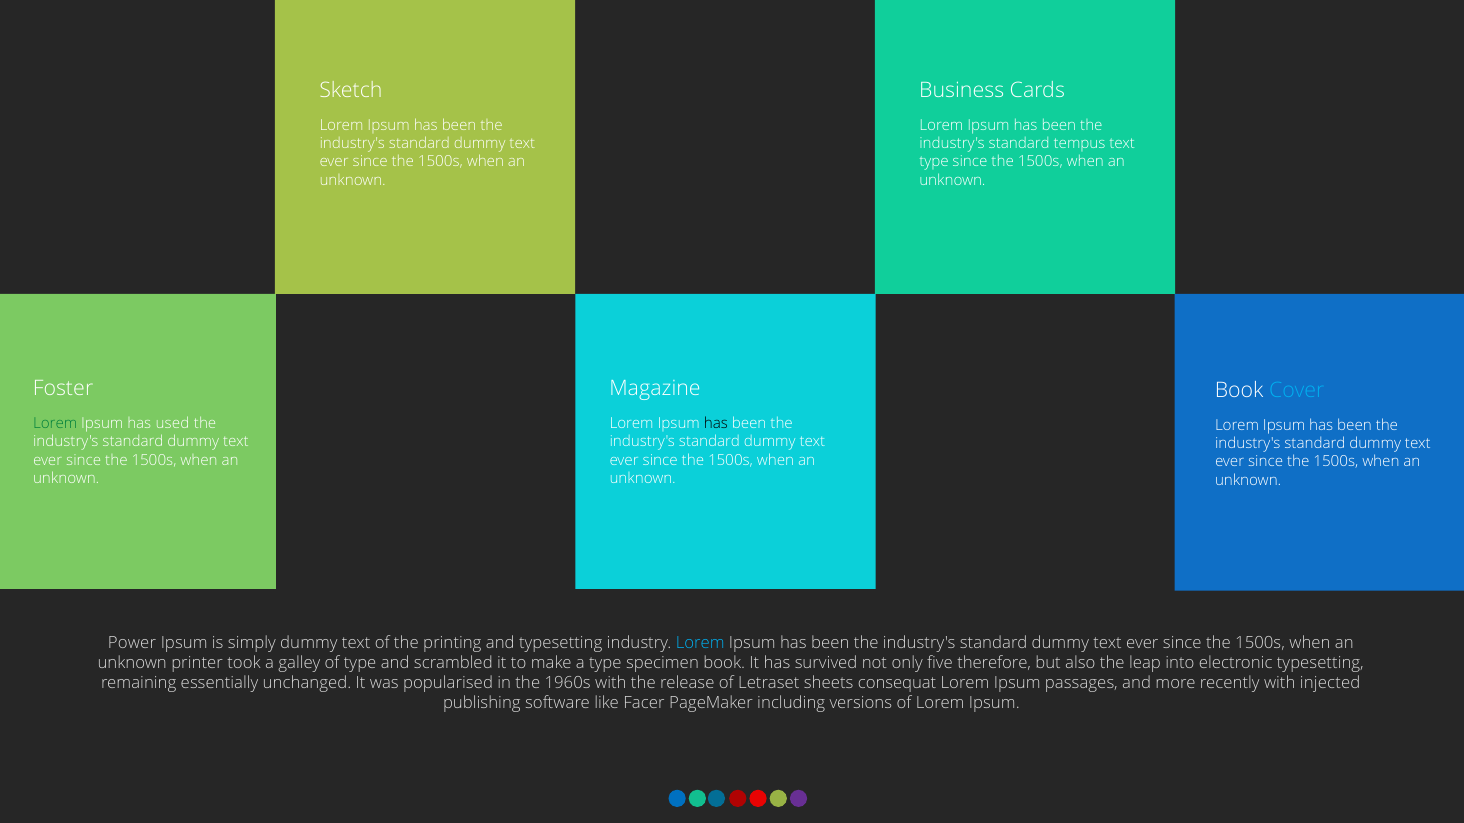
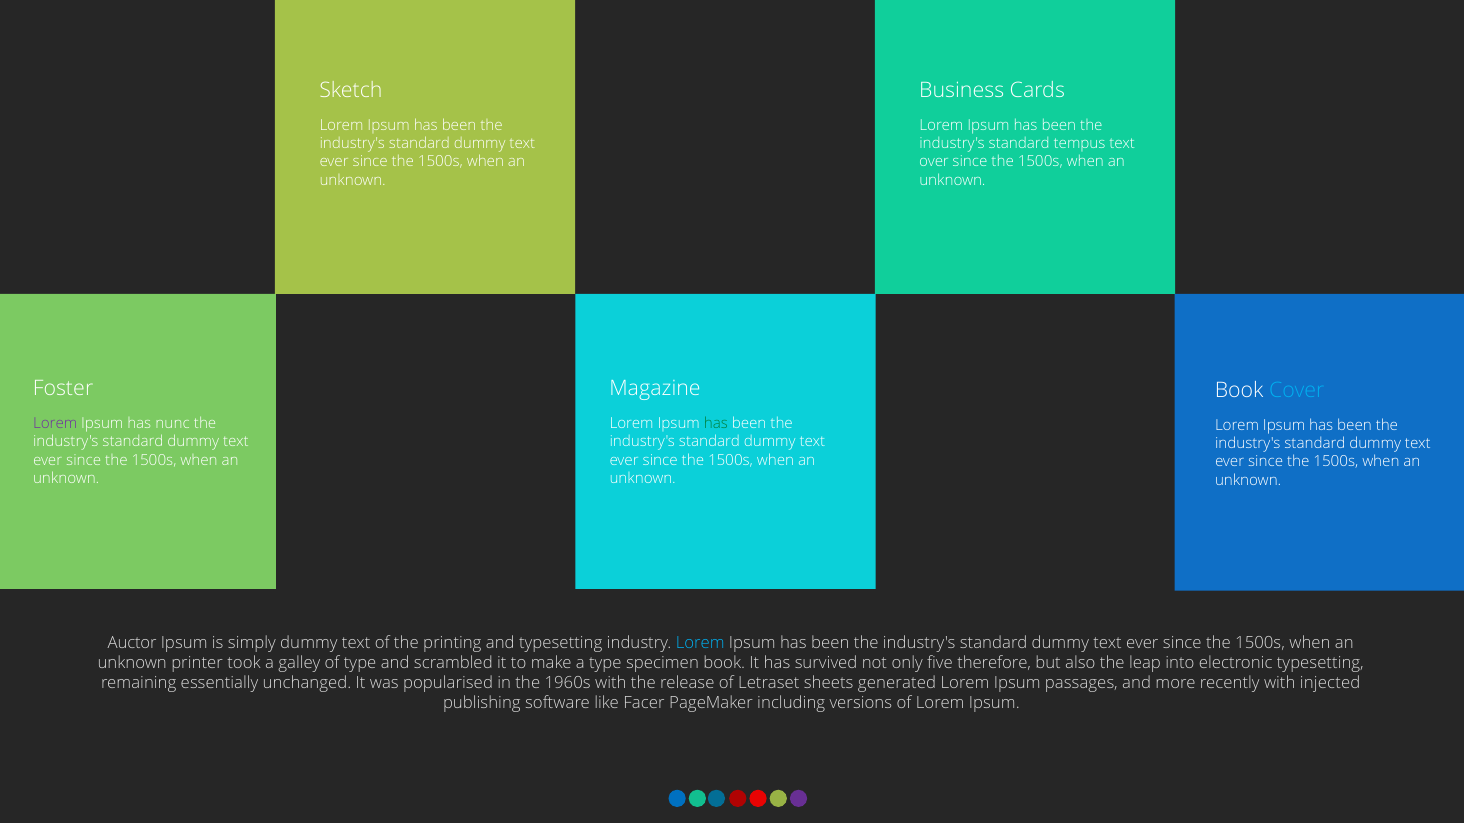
type at (934, 162): type -> over
Lorem at (55, 424) colour: green -> purple
used: used -> nunc
has at (716, 424) colour: black -> green
Power: Power -> Auctor
consequat: consequat -> generated
